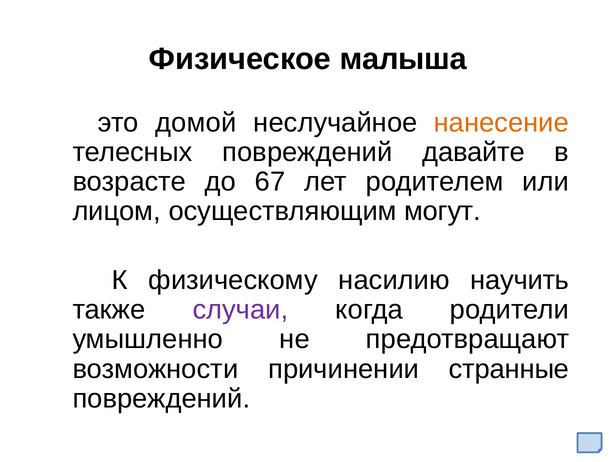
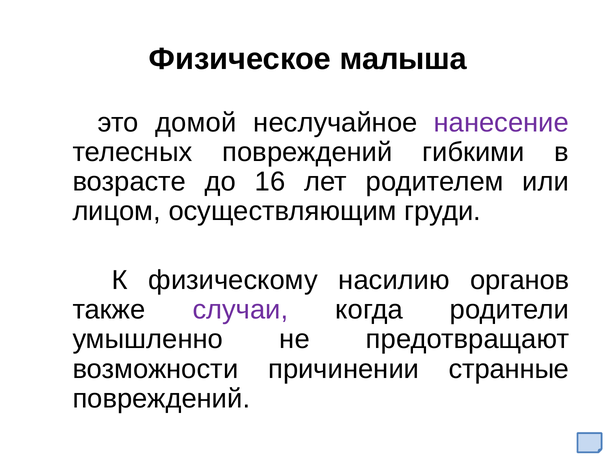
нанесение colour: orange -> purple
давайте: давайте -> гибкими
67: 67 -> 16
могут: могут -> груди
научить: научить -> органов
